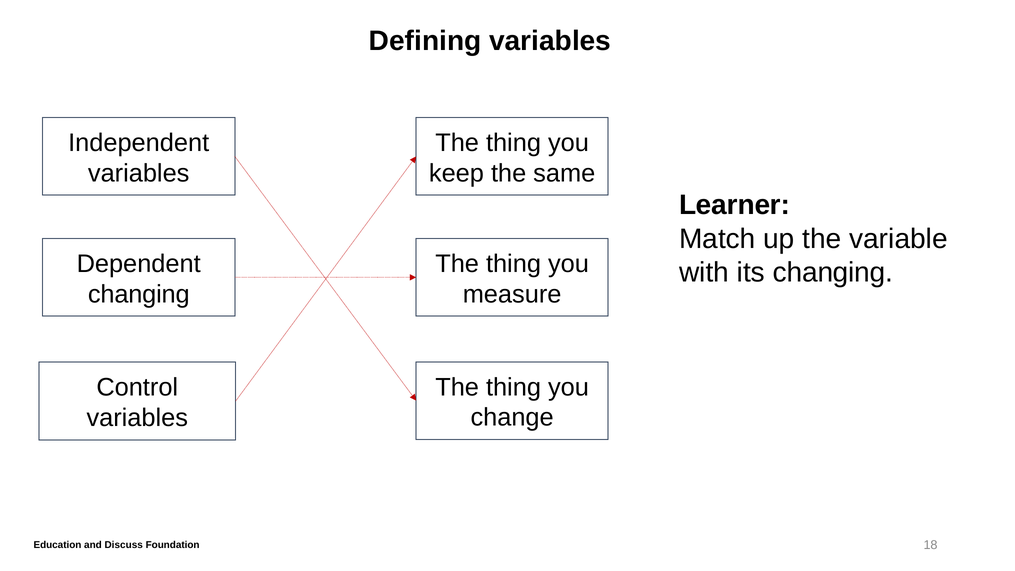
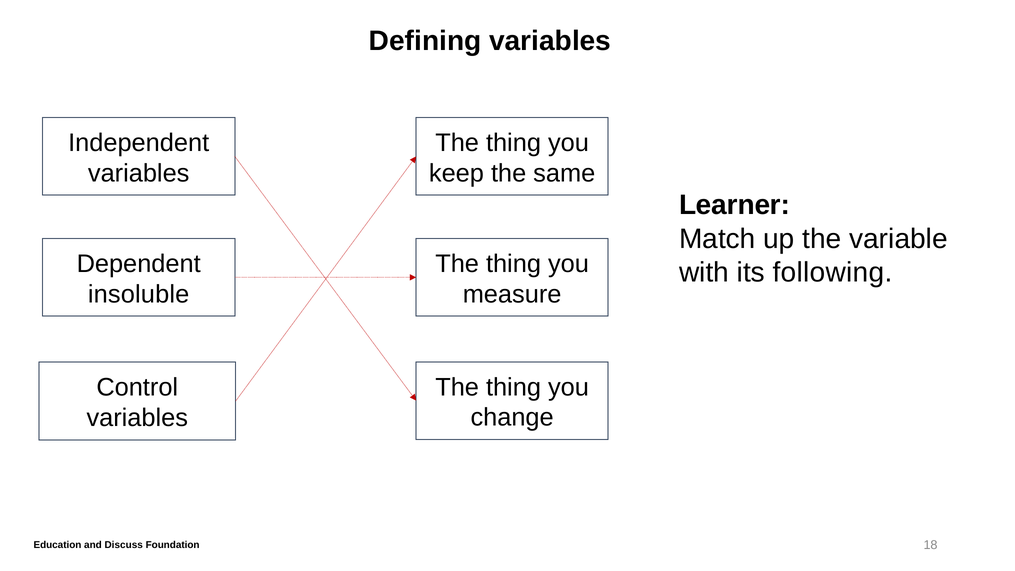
its changing: changing -> following
changing at (139, 294): changing -> insoluble
